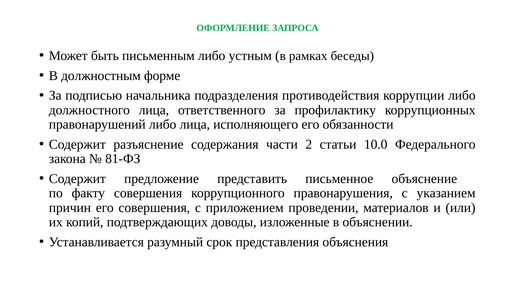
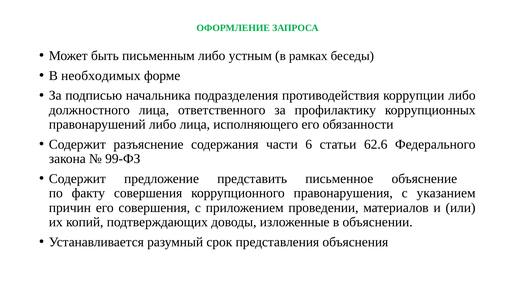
должностным: должностным -> необходимых
2: 2 -> 6
10.0: 10.0 -> 62.6
81-ФЗ: 81-ФЗ -> 99-ФЗ
